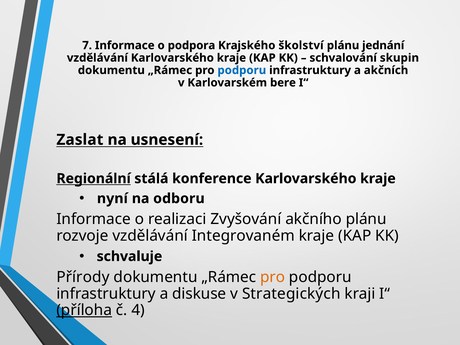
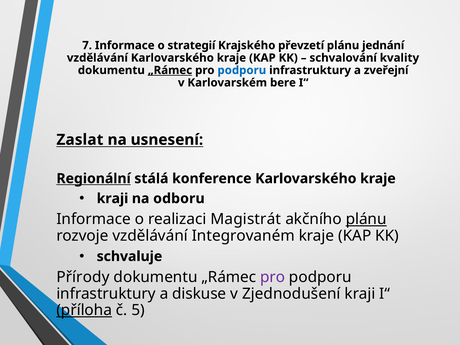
podpora: podpora -> strategií
školství: školství -> převzetí
skupin: skupin -> kvality
„Rámec at (170, 70) underline: none -> present
akčních: akčních -> zveřejní
nyní at (112, 199): nyní -> kraji
Zvyšování: Zvyšování -> Magistrát
plánu at (366, 219) underline: none -> present
pro at (273, 277) colour: orange -> purple
Strategických: Strategických -> Zjednodušení
4: 4 -> 5
